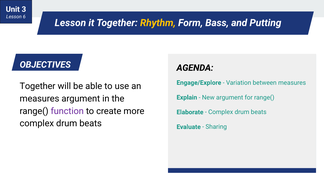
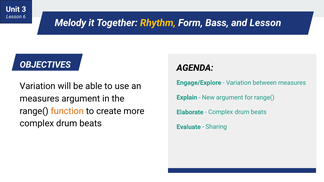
Lesson at (70, 23): Lesson -> Melody
and Putting: Putting -> Lesson
Together at (38, 86): Together -> Variation
function colour: purple -> orange
